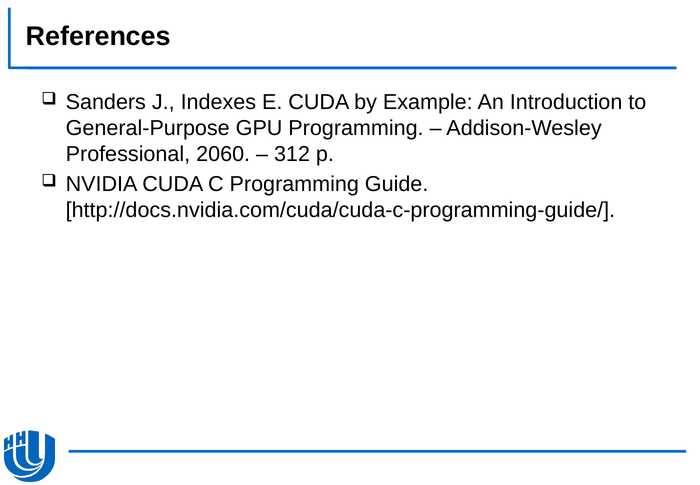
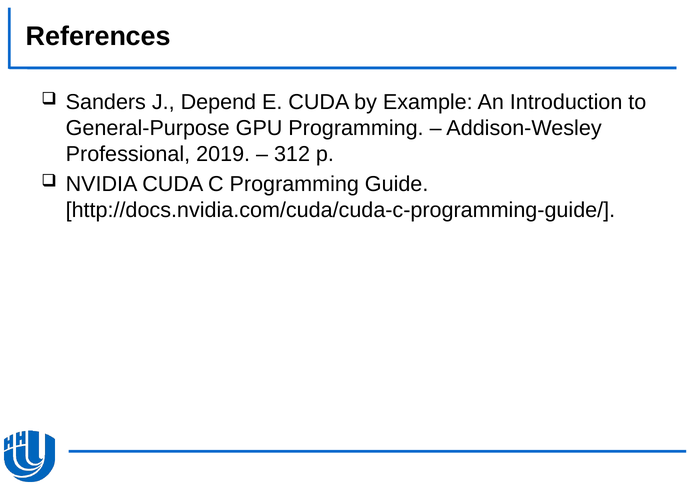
Indexes: Indexes -> Depend
2060: 2060 -> 2019
